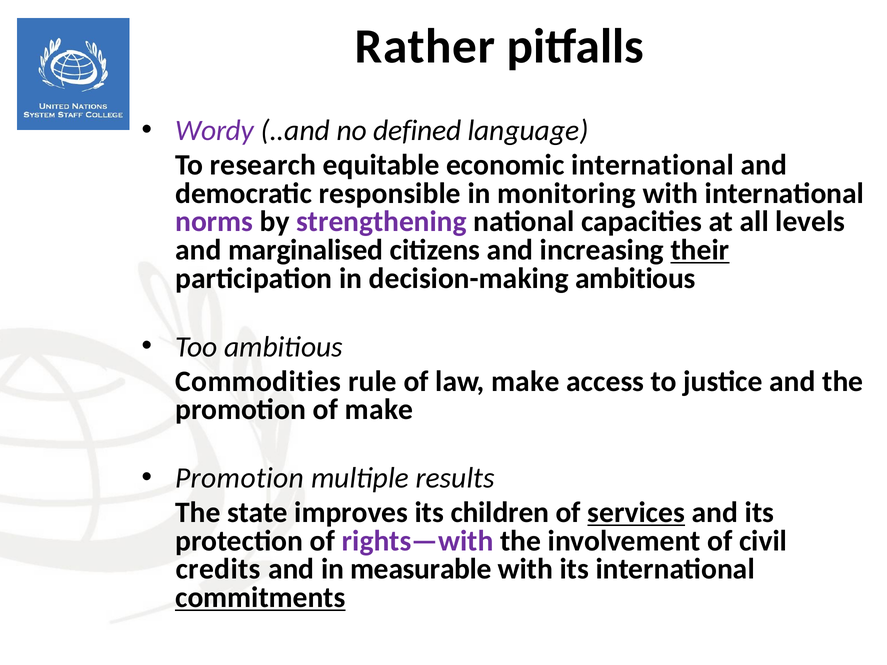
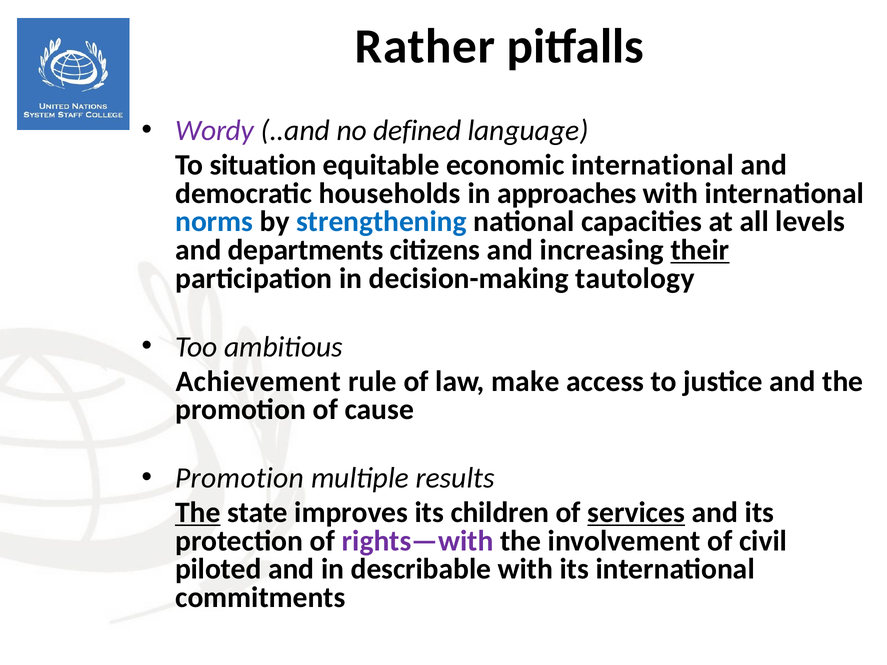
research: research -> situation
responsible: responsible -> households
monitoring: monitoring -> approaches
norms colour: purple -> blue
strengthening colour: purple -> blue
marginalised: marginalised -> departments
decision-making ambitious: ambitious -> tautology
Commodities: Commodities -> Achievement
of make: make -> cause
The at (198, 513) underline: none -> present
credits: credits -> piloted
measurable: measurable -> describable
commitments underline: present -> none
